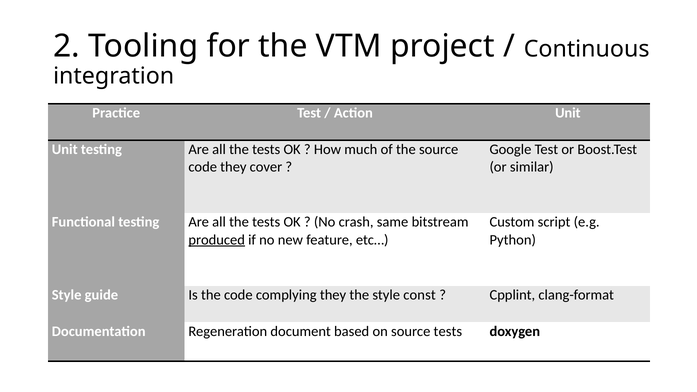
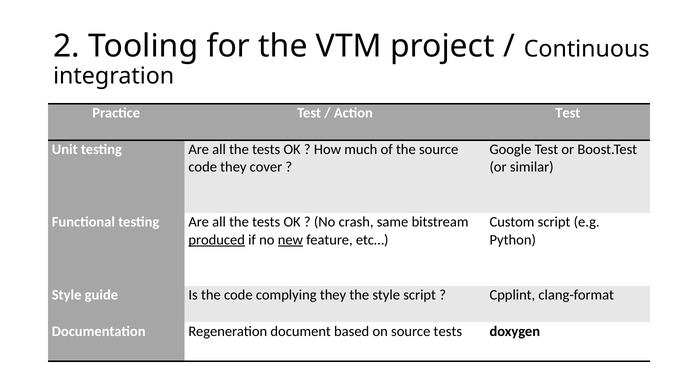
Action Unit: Unit -> Test
new underline: none -> present
style const: const -> script
